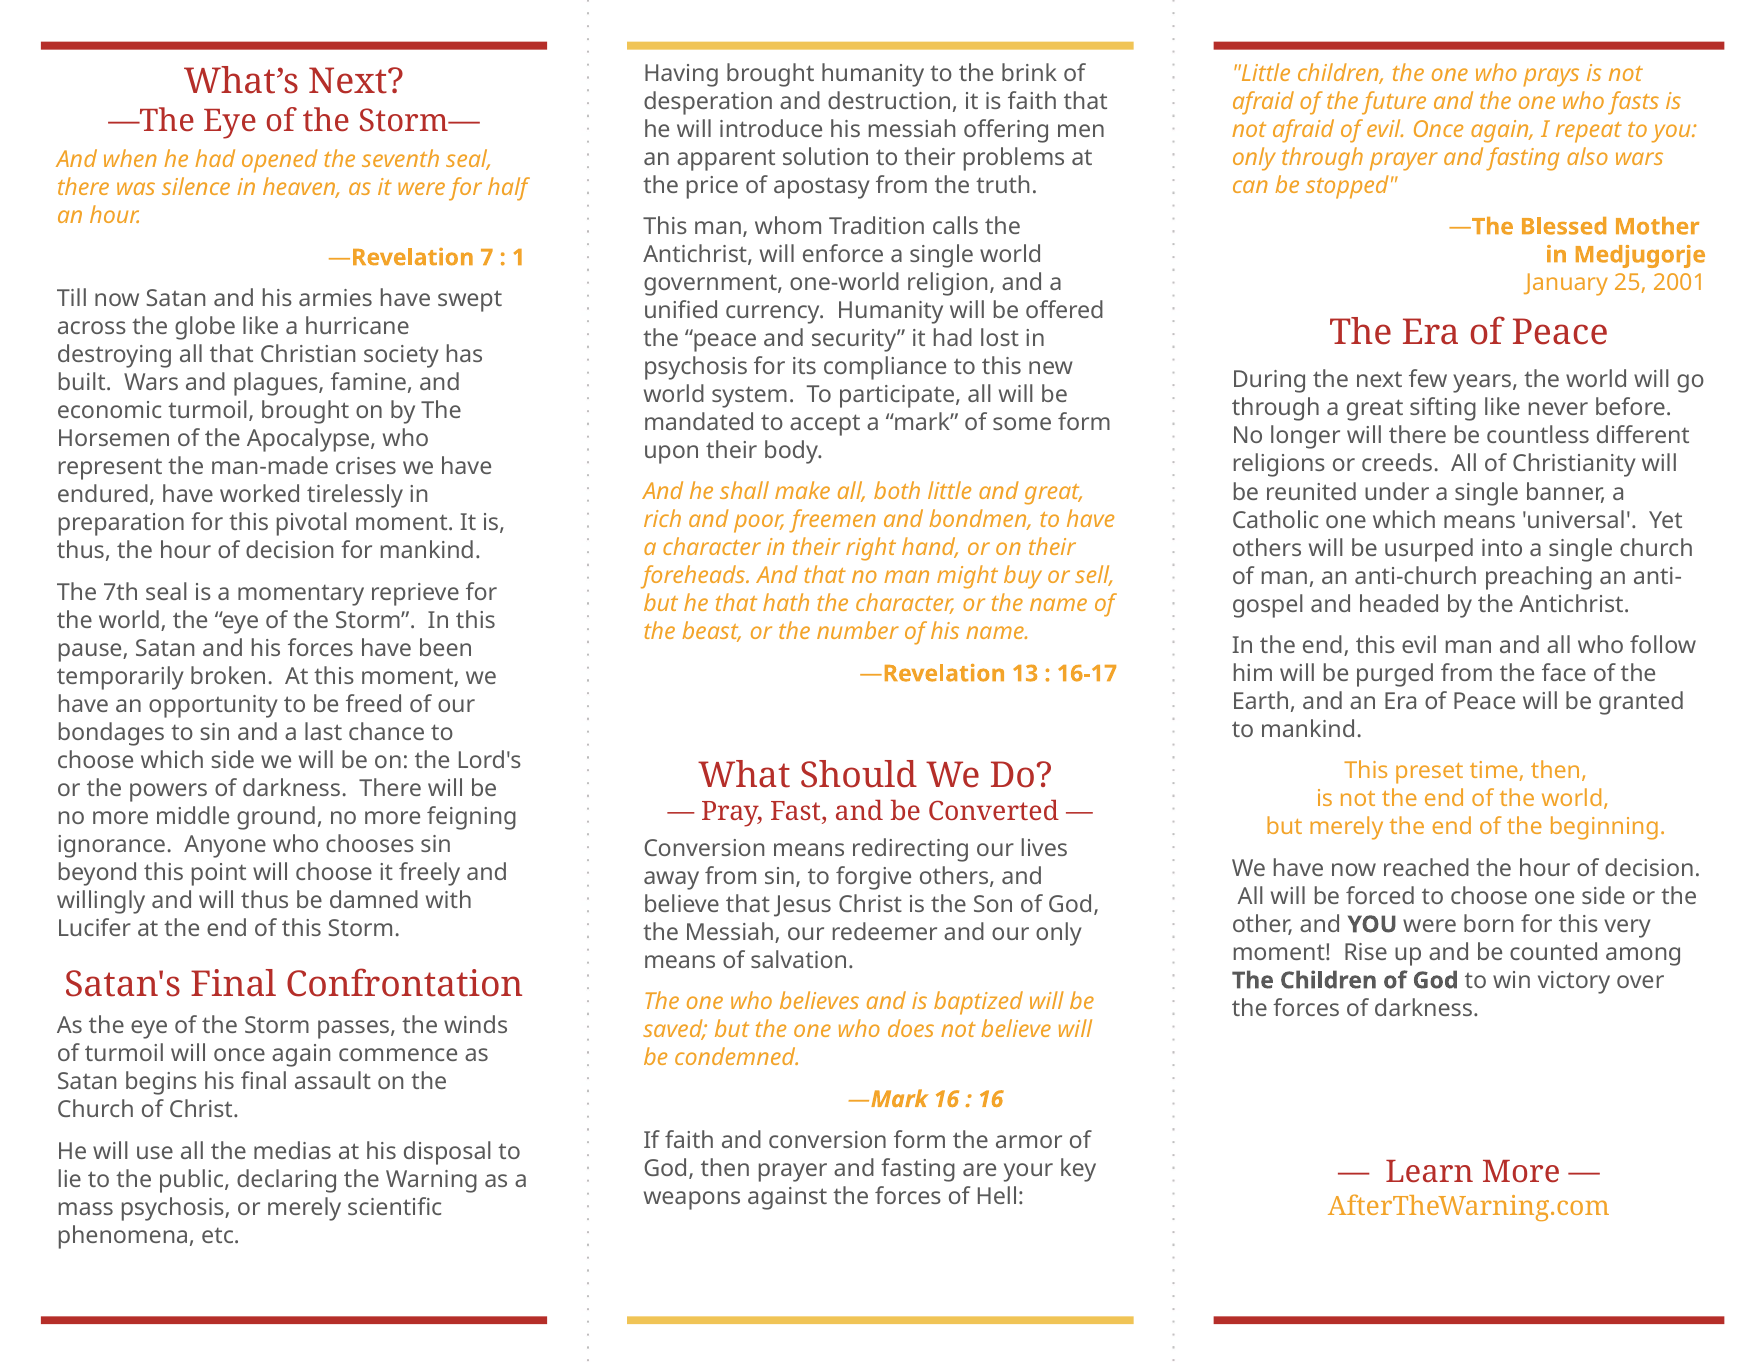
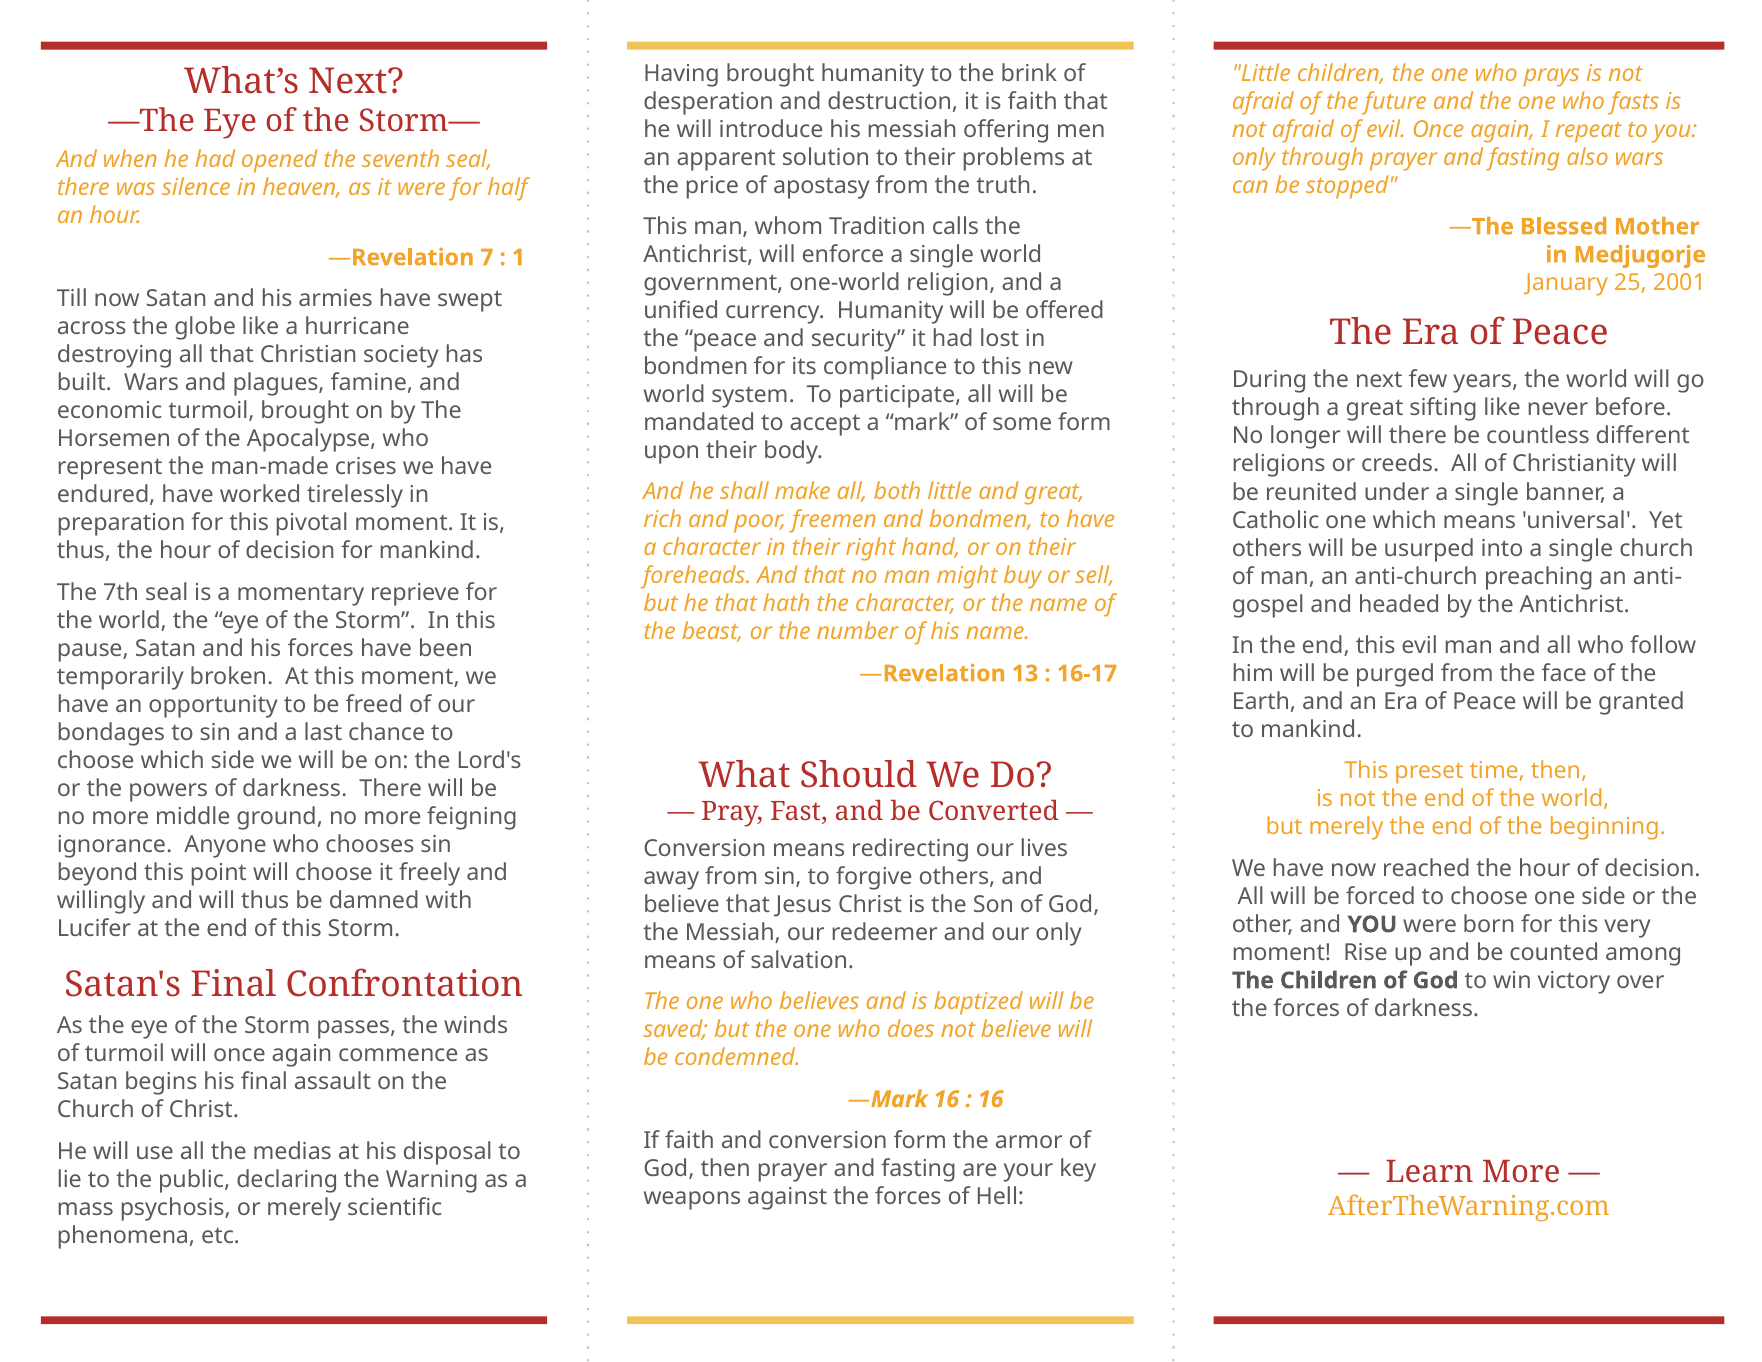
psychosis at (696, 367): psychosis -> bondmen
